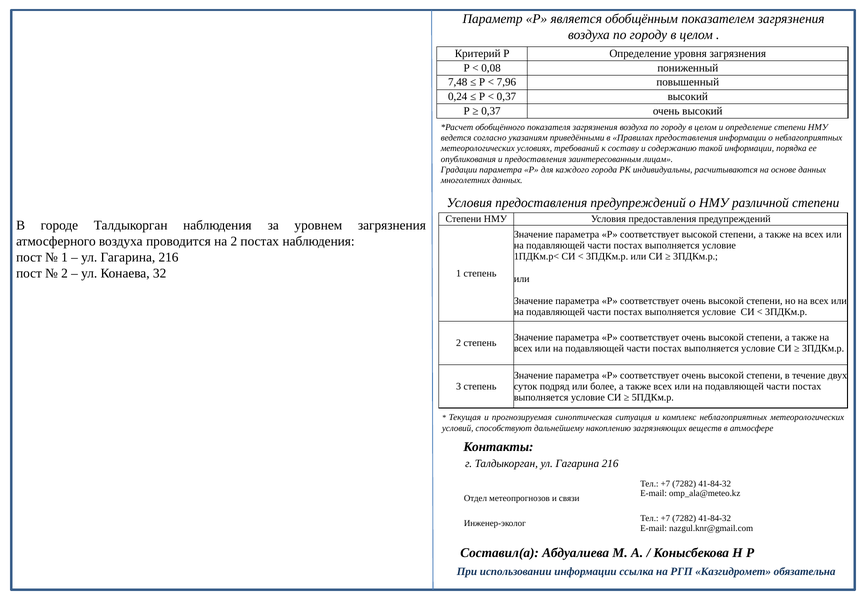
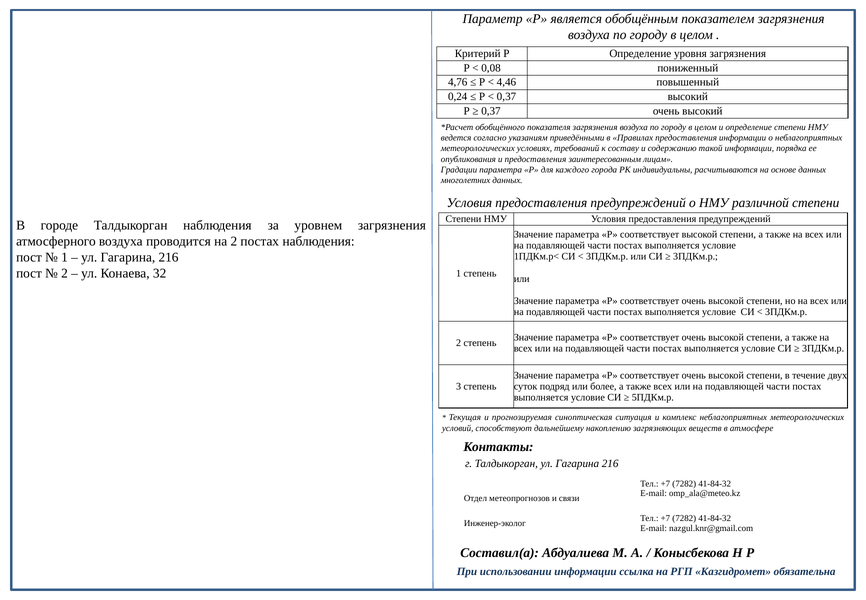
7,48: 7,48 -> 4,76
7,96: 7,96 -> 4,46
